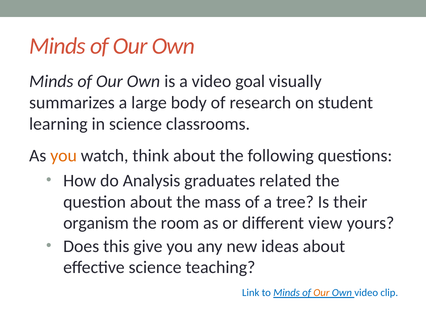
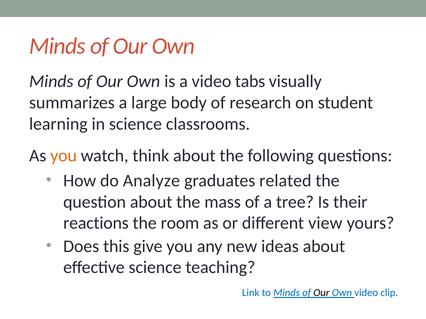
goal: goal -> tabs
Analysis: Analysis -> Analyze
organism: organism -> reactions
Our at (321, 293) colour: orange -> black
